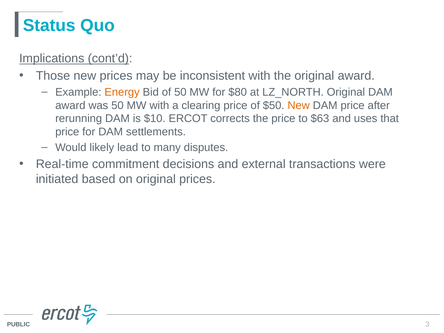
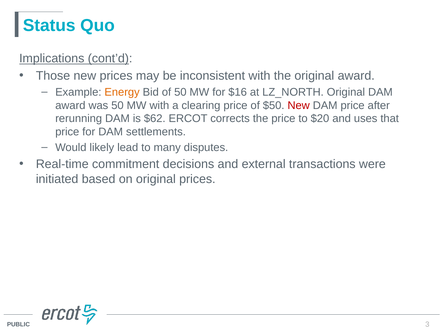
$80: $80 -> $16
New at (299, 105) colour: orange -> red
$10: $10 -> $62
$63: $63 -> $20
